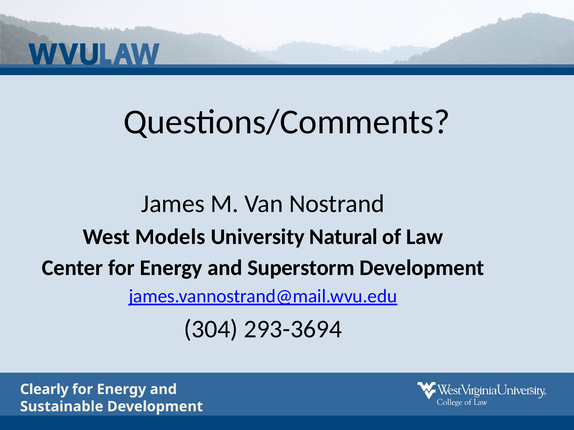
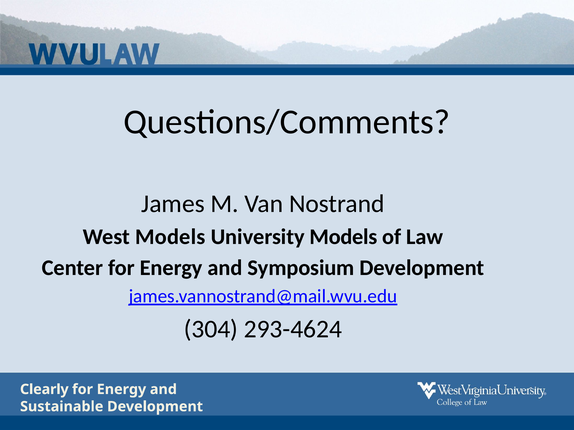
University Natural: Natural -> Models
Superstorm: Superstorm -> Symposium
293-3694: 293-3694 -> 293-4624
